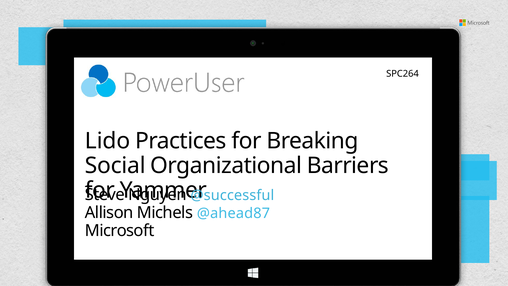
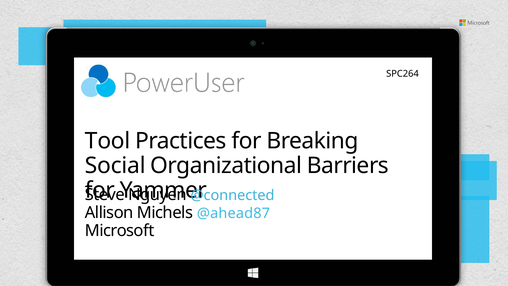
Lido: Lido -> Tool
@successful: @successful -> @connected
